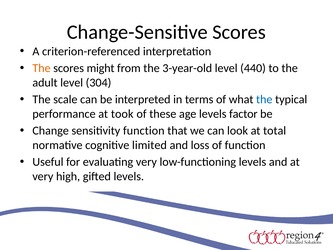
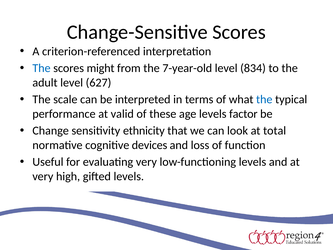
The at (41, 68) colour: orange -> blue
3-year-old: 3-year-old -> 7-year-old
440: 440 -> 834
304: 304 -> 627
took: took -> valid
sensitivity function: function -> ethnicity
limited: limited -> devices
